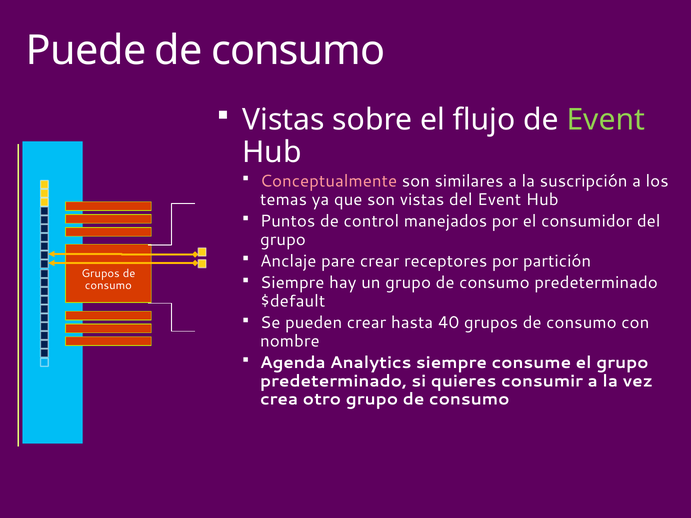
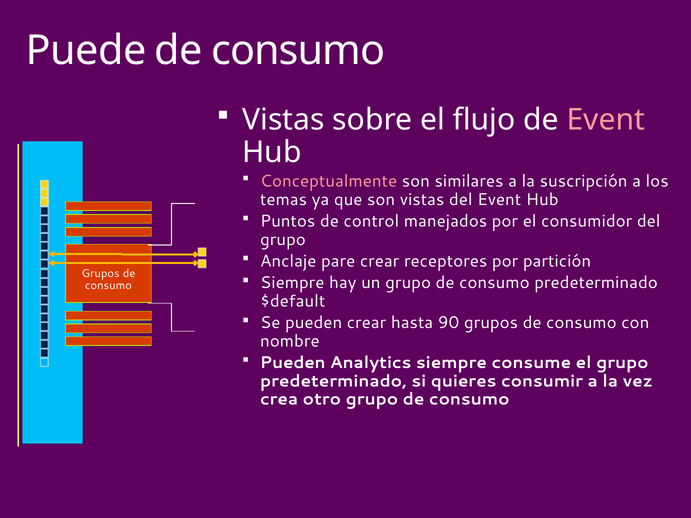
Event at (606, 120) colour: light green -> pink
40: 40 -> 90
Agenda at (293, 363): Agenda -> Pueden
